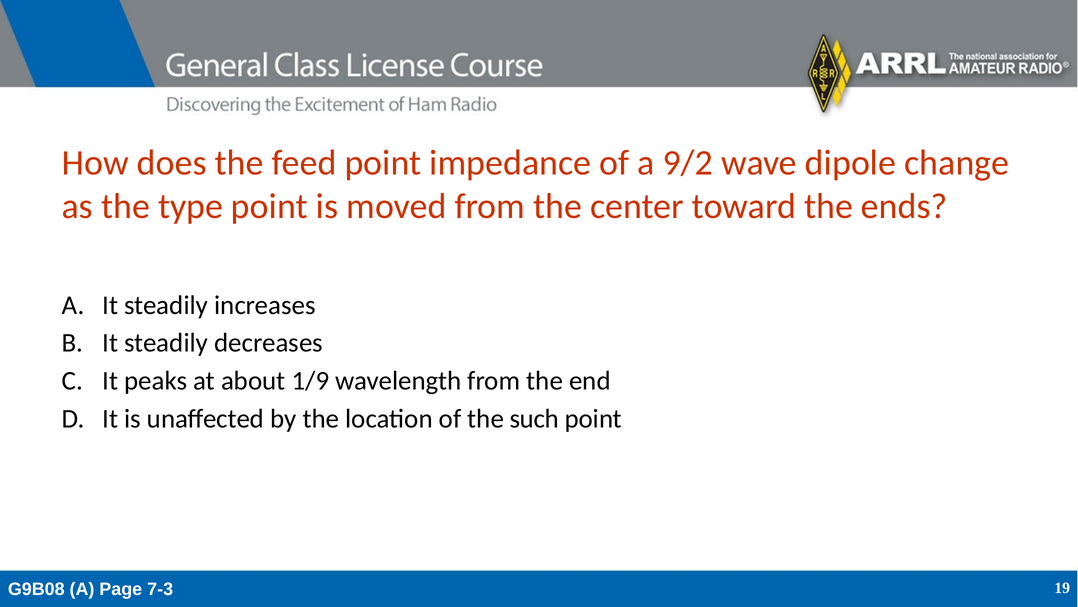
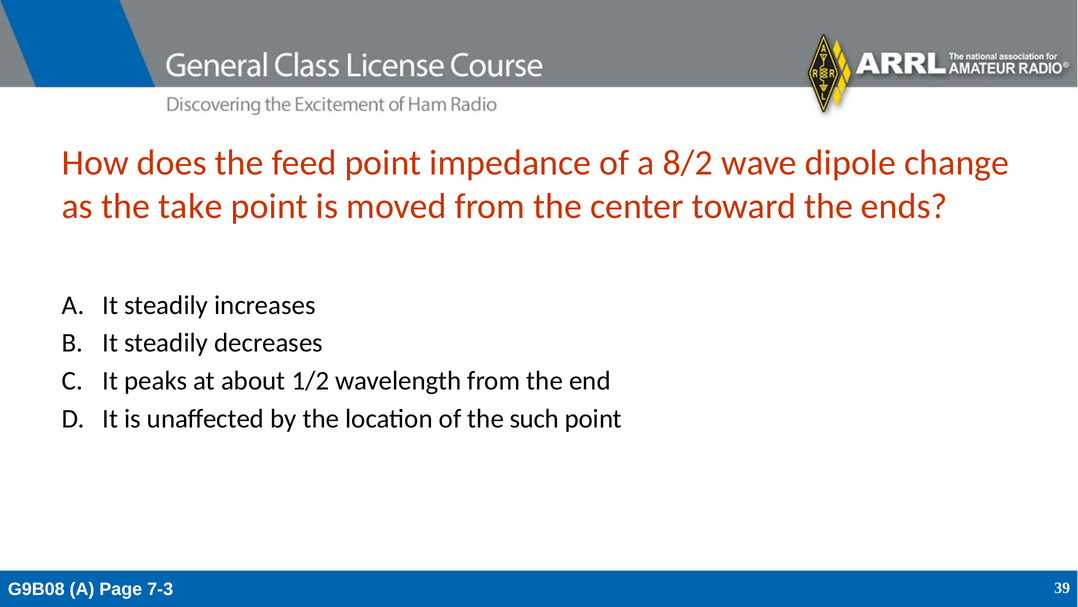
9/2: 9/2 -> 8/2
type: type -> take
1/9: 1/9 -> 1/2
19: 19 -> 39
